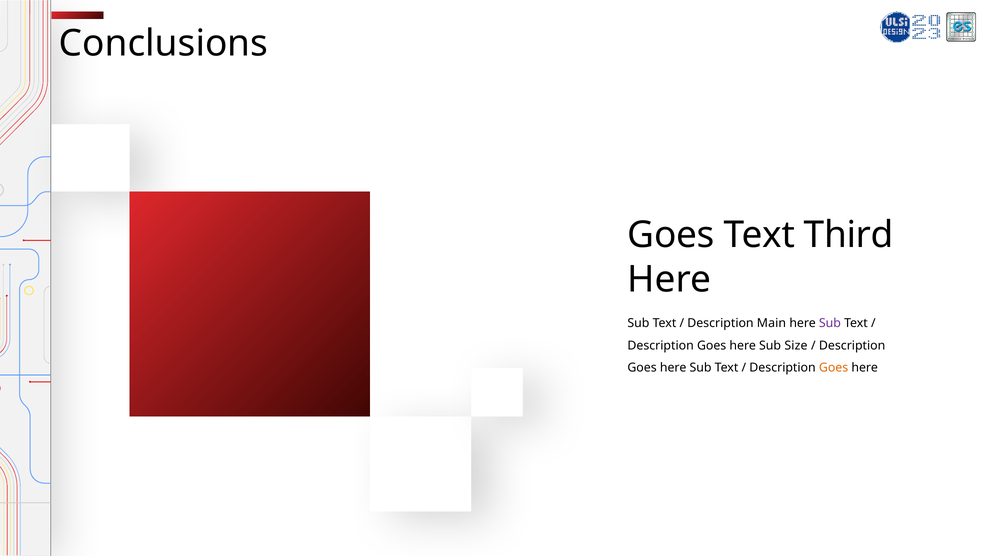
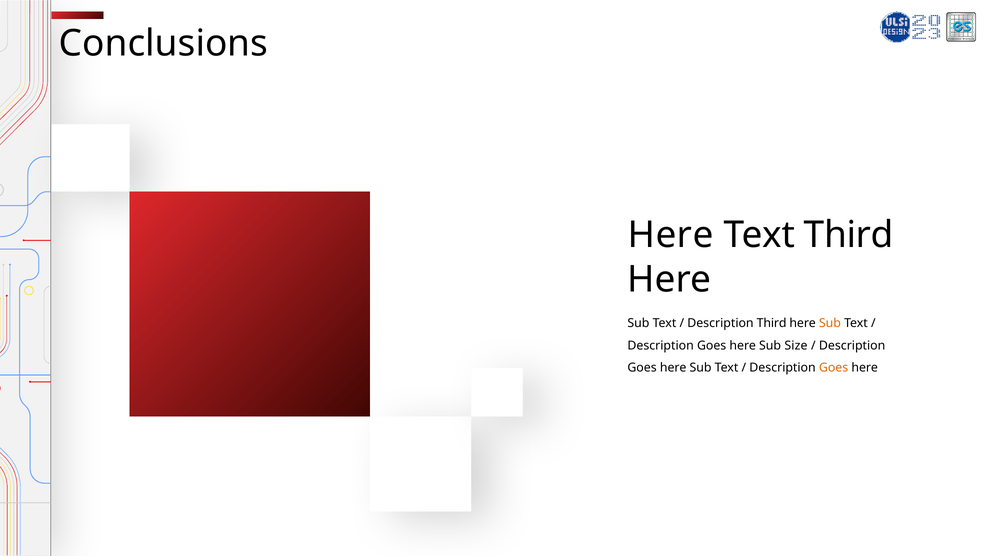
Goes at (671, 235): Goes -> Here
Description Main: Main -> Third
Sub at (830, 323) colour: purple -> orange
